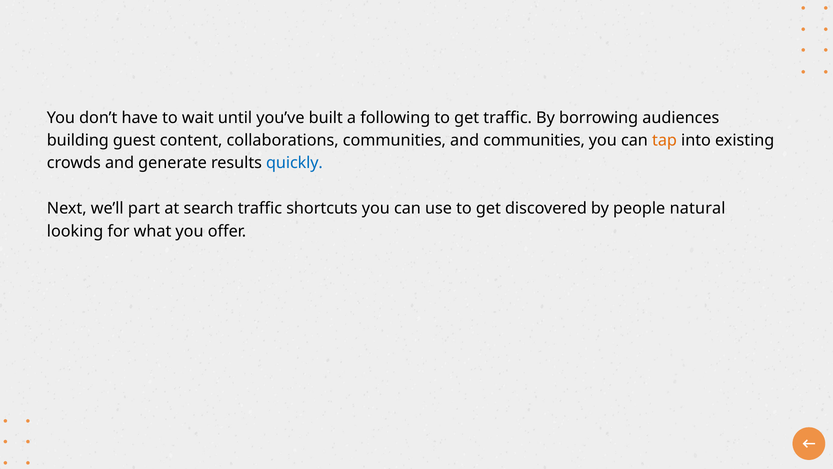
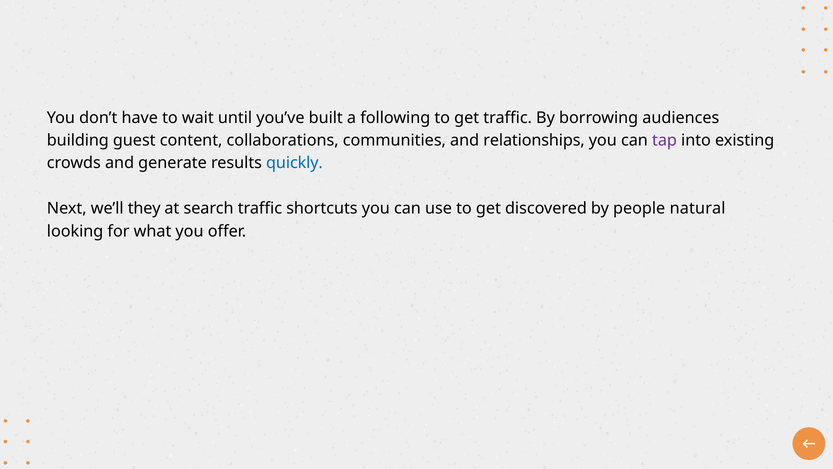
and communities: communities -> relationships
tap colour: orange -> purple
part: part -> they
